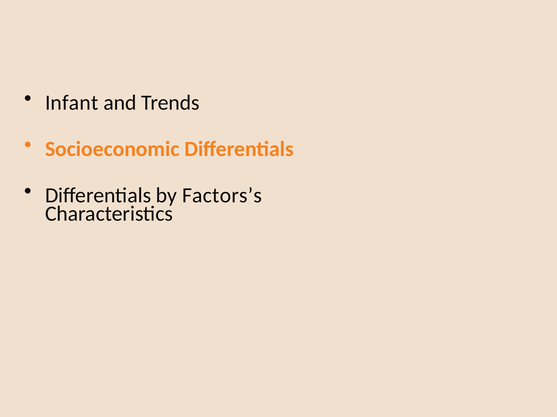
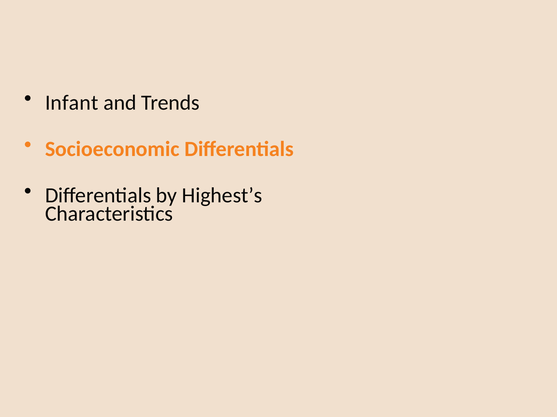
Factors’s: Factors’s -> Highest’s
